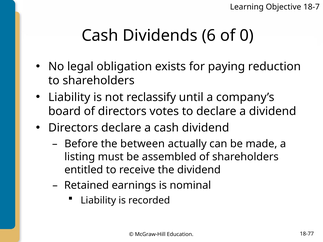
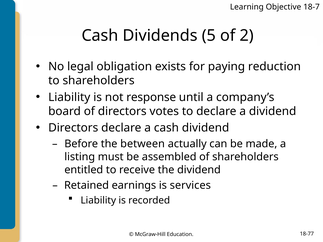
6: 6 -> 5
0: 0 -> 2
reclassify: reclassify -> response
nominal: nominal -> services
